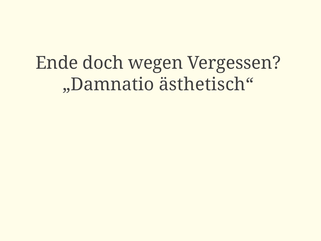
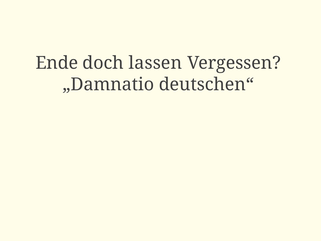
wegen: wegen -> lassen
ästhetisch“: ästhetisch“ -> deutschen“
